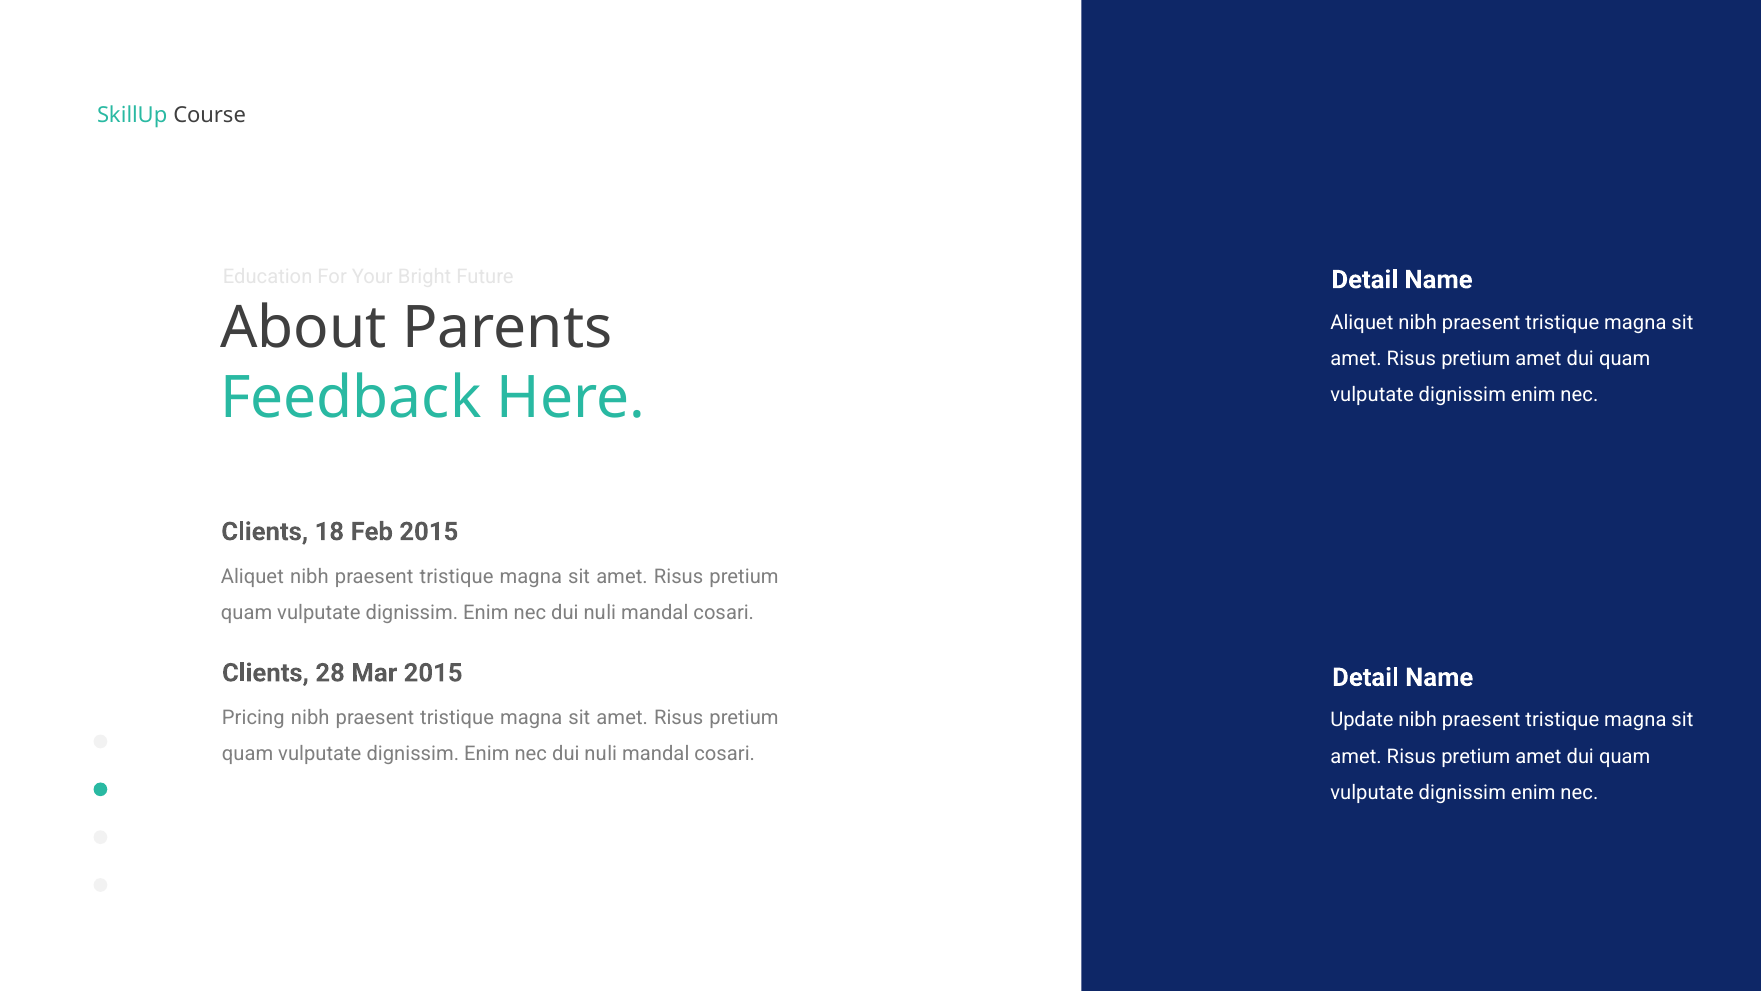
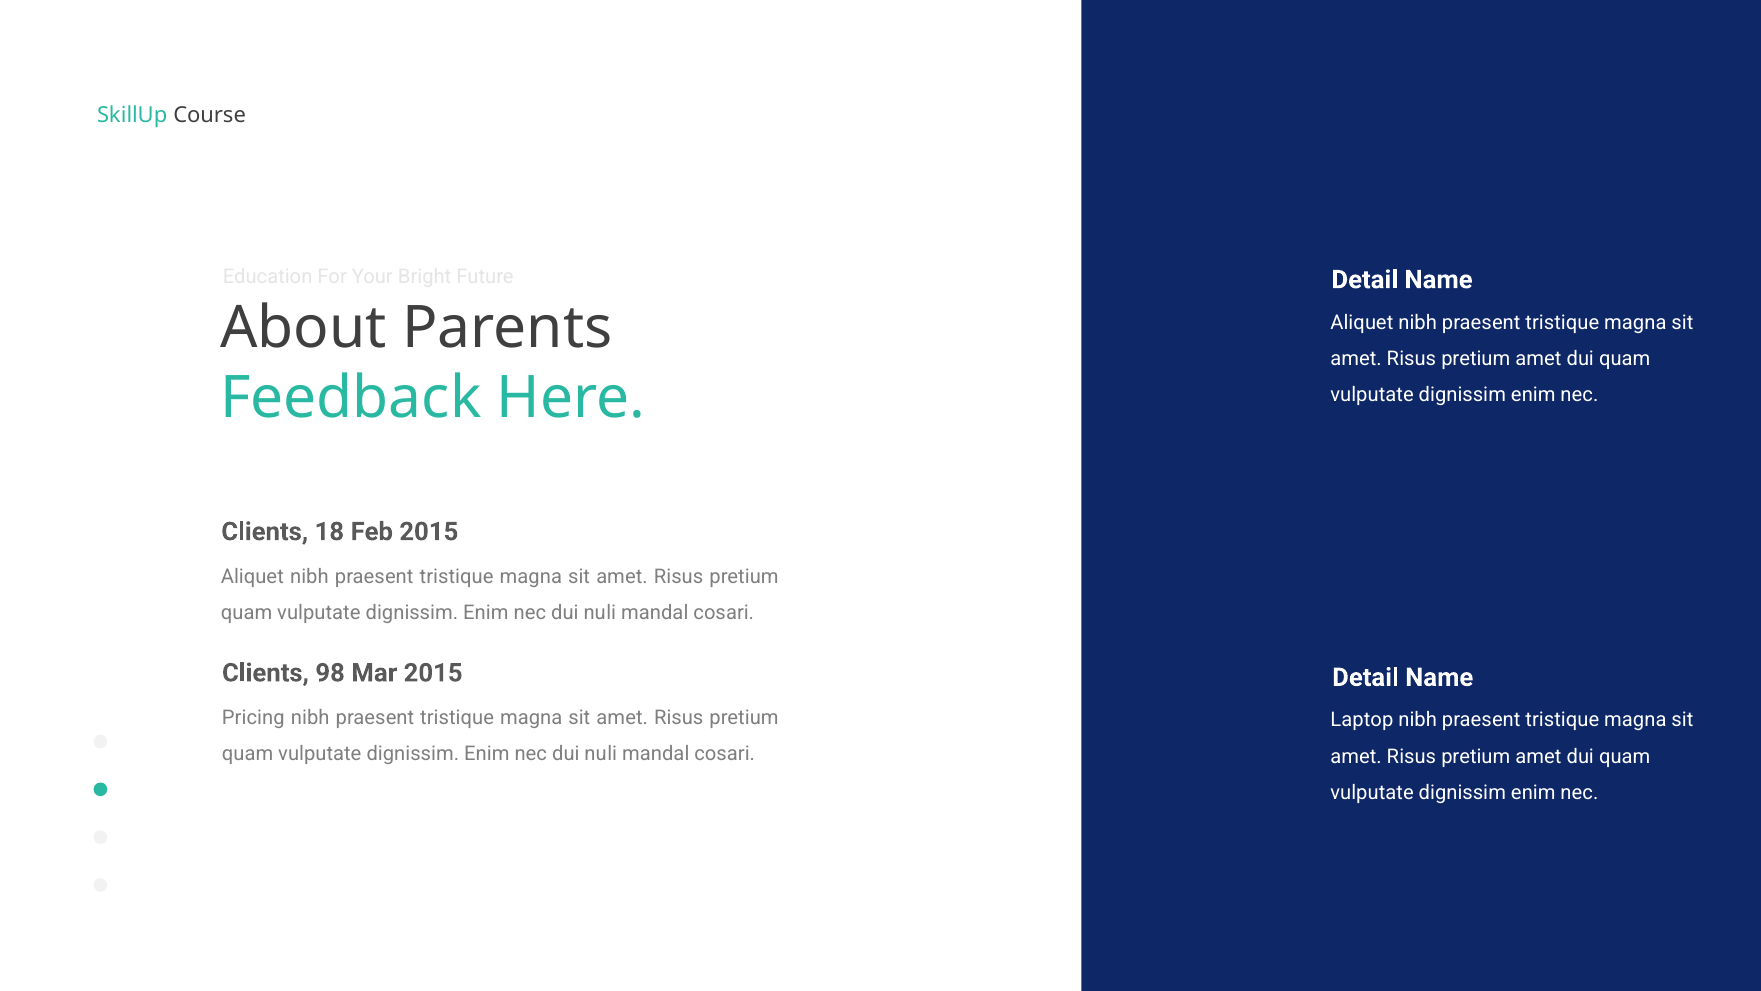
28: 28 -> 98
Update: Update -> Laptop
